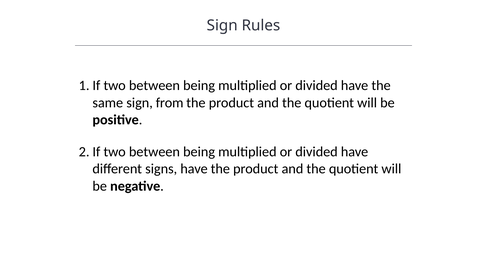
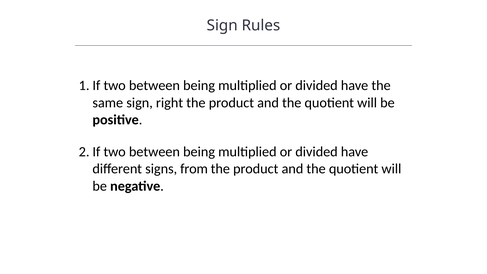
from: from -> right
signs have: have -> from
